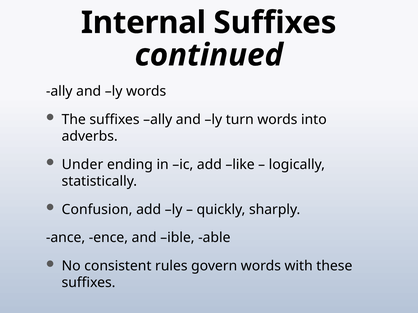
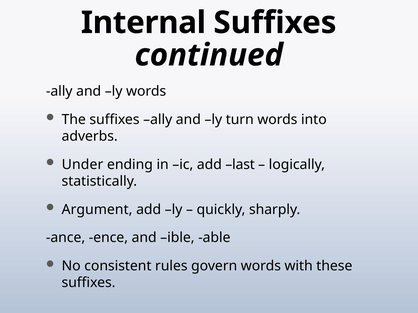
like: like -> last
Confusion: Confusion -> Argument
